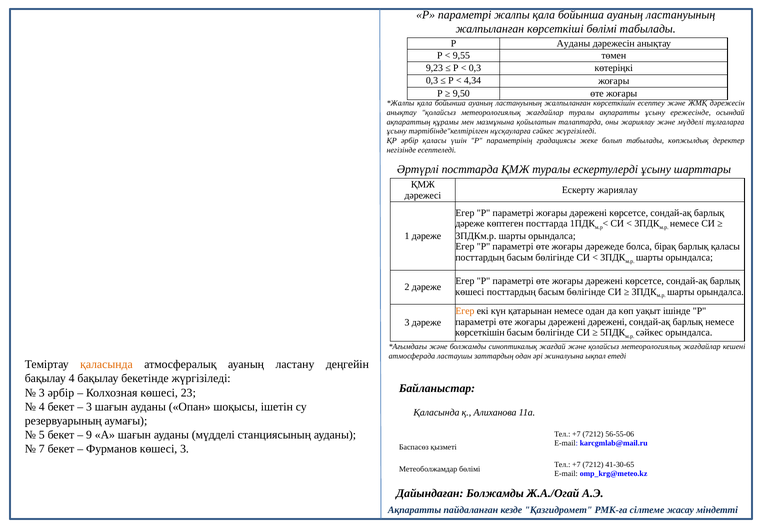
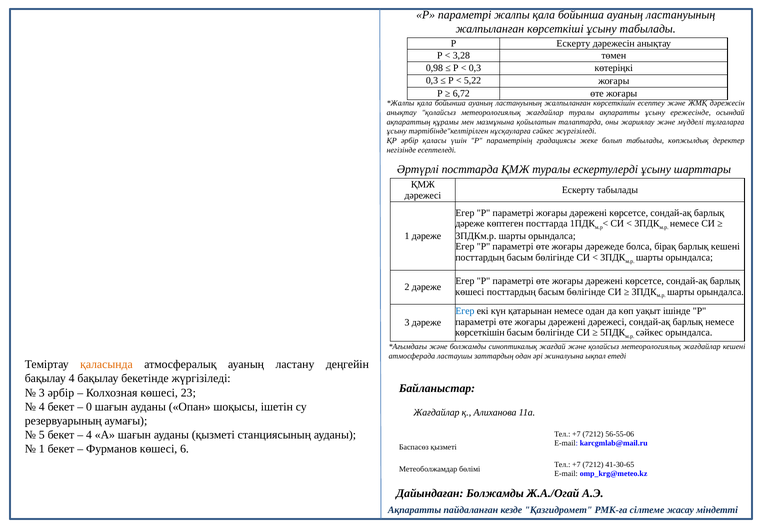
көрсеткіші бөлімі: бөлімі -> ұсыну
Р Ауданы: Ауданы -> Ескерту
9,55: 9,55 -> 3,28
9,23: 9,23 -> 0,98
4,34: 4,34 -> 5,22
9,50: 9,50 -> 6,72
Ескерту жариялау: жариялау -> табылады
барлық қаласы: қаласы -> кешені
Егер at (465, 311) colour: orange -> blue
дәрежені дәрежені: дәрежені -> дәрежесі
3 at (89, 406): 3 -> 0
Қаласында at (436, 412): Қаласында -> Жағдайлар
9 at (89, 434): 9 -> 4
ауданы мүдделі: мүдделі -> қызметі
7 at (42, 449): 7 -> 1
көшесі 3: 3 -> 6
